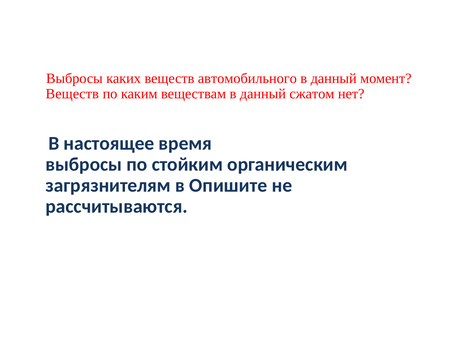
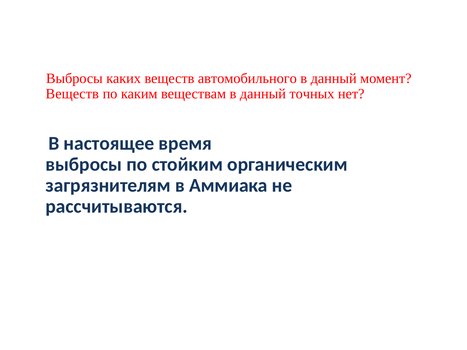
сжатом: сжатом -> точных
Опишите: Опишите -> Аммиака
